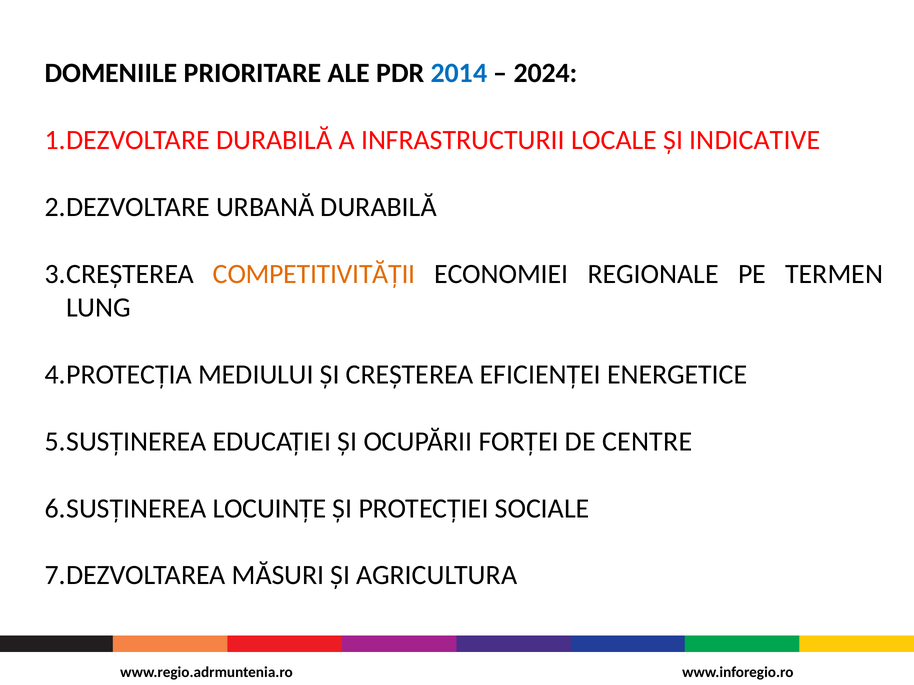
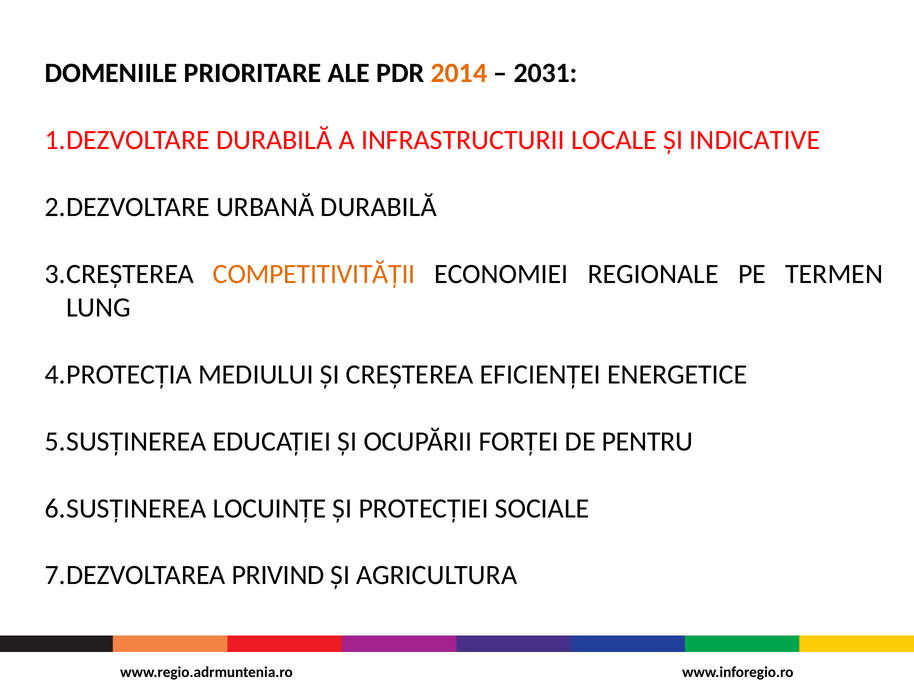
2014 colour: blue -> orange
2024: 2024 -> 2031
CENTRE: CENTRE -> PENTRU
MĂSURI: MĂSURI -> PRIVIND
